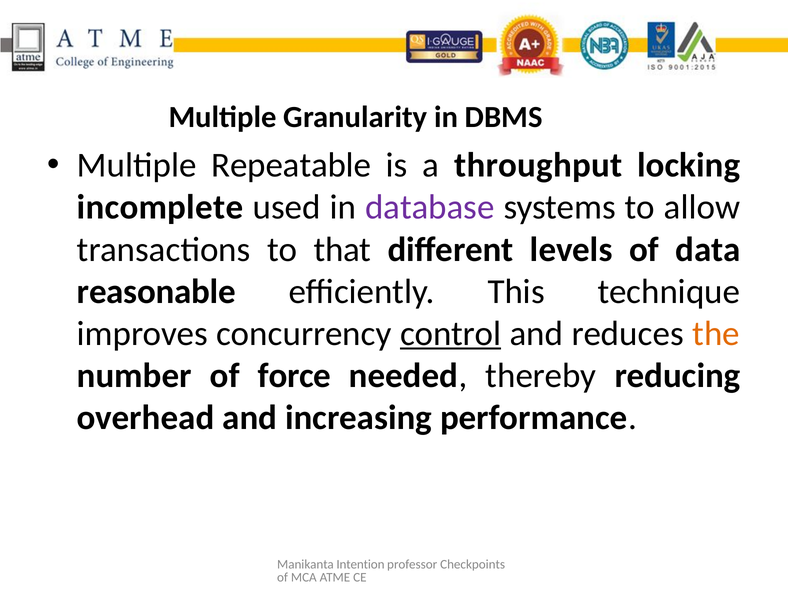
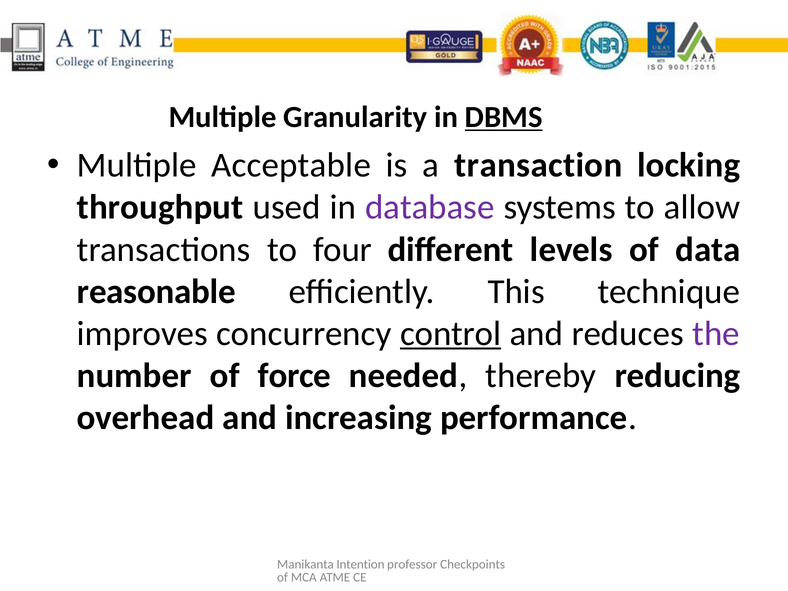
DBMS underline: none -> present
Repeatable: Repeatable -> Acceptable
throughput: throughput -> transaction
incomplete: incomplete -> throughput
that: that -> four
the colour: orange -> purple
